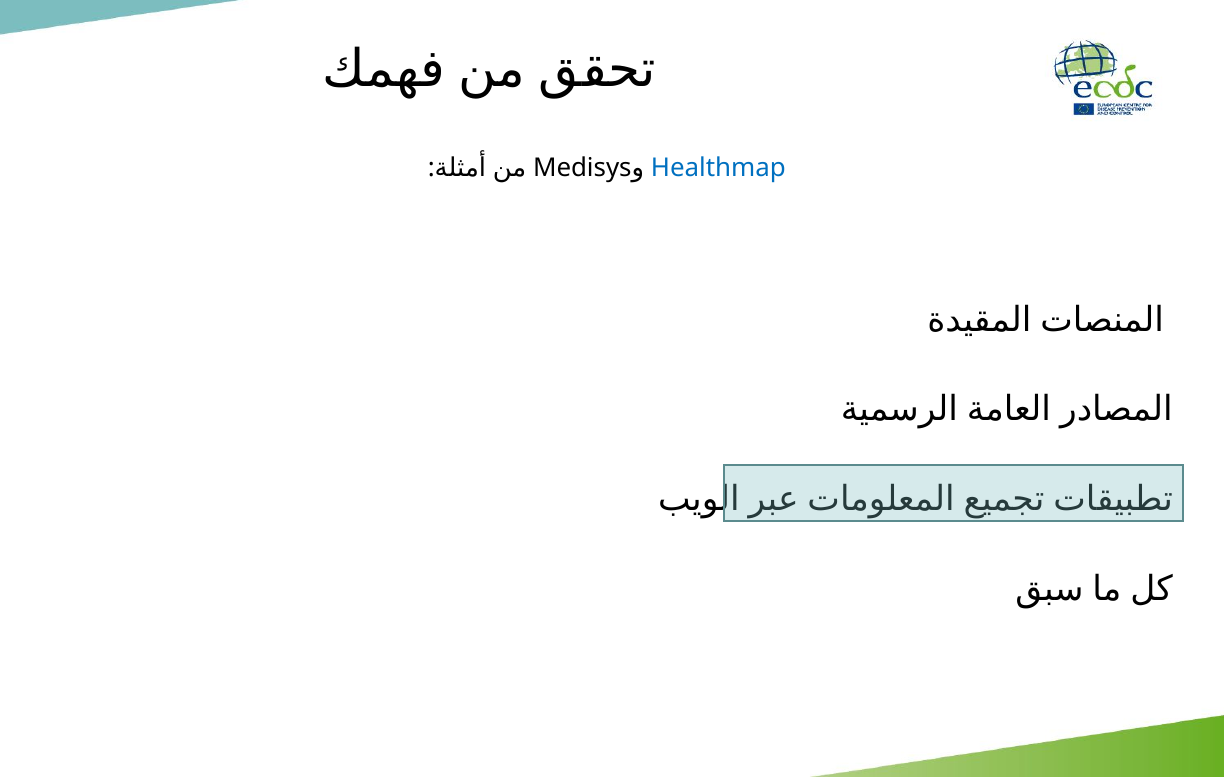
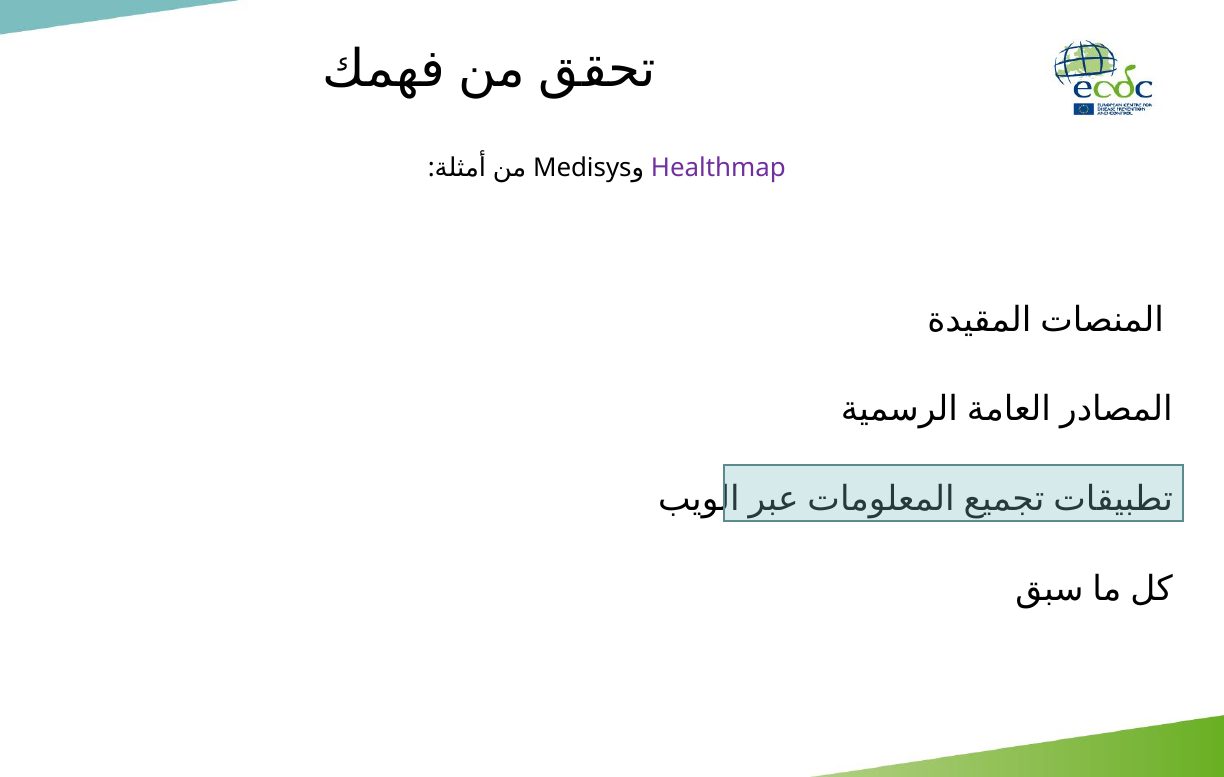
Healthmap colour: blue -> purple
